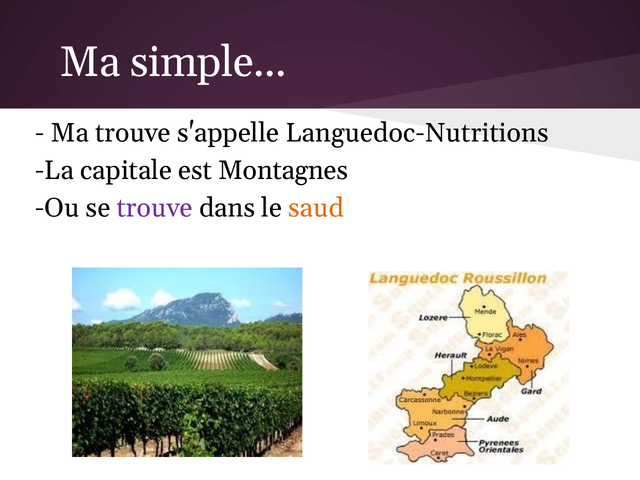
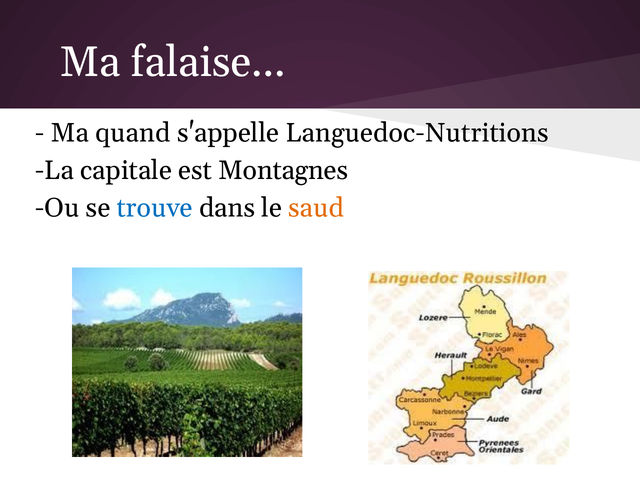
simple: simple -> falaise
Ma trouve: trouve -> quand
trouve at (155, 208) colour: purple -> blue
